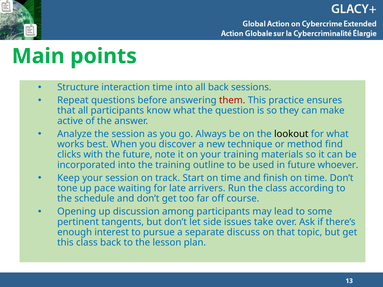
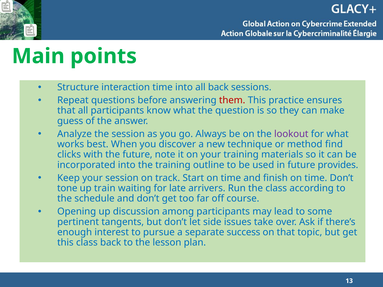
active: active -> guess
lookout colour: black -> purple
whoever: whoever -> provides
pace: pace -> train
discuss: discuss -> success
